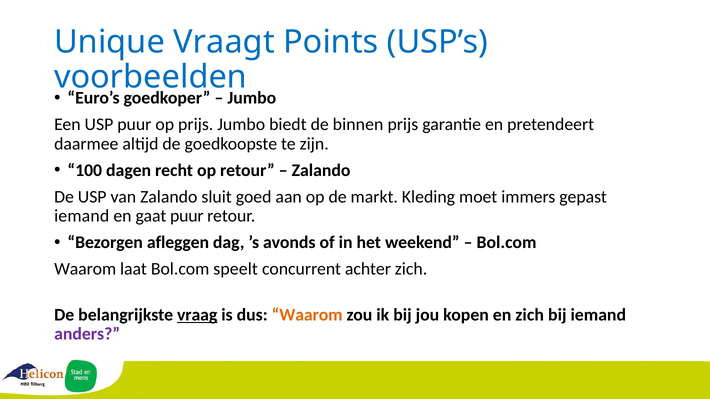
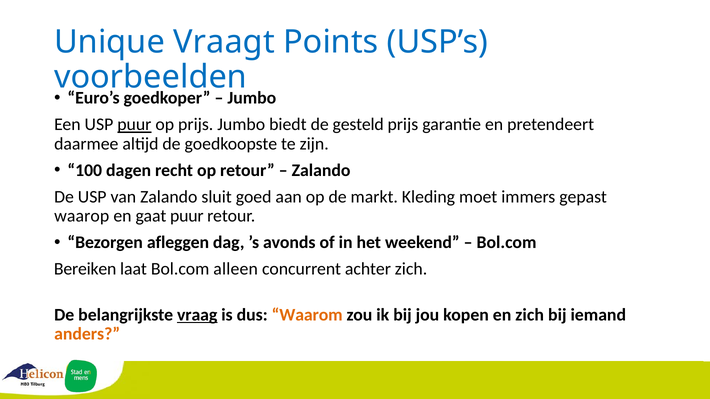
puur at (134, 125) underline: none -> present
binnen: binnen -> gesteld
iemand at (82, 216): iemand -> waarop
Waarom at (85, 269): Waarom -> Bereiken
speelt: speelt -> alleen
anders colour: purple -> orange
